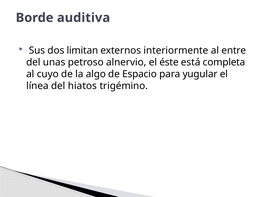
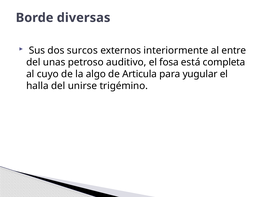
auditiva: auditiva -> diversas
limitan: limitan -> surcos
alnervio: alnervio -> auditivo
éste: éste -> fosa
Espacio: Espacio -> Articula
línea: línea -> halla
hiatos: hiatos -> unirse
